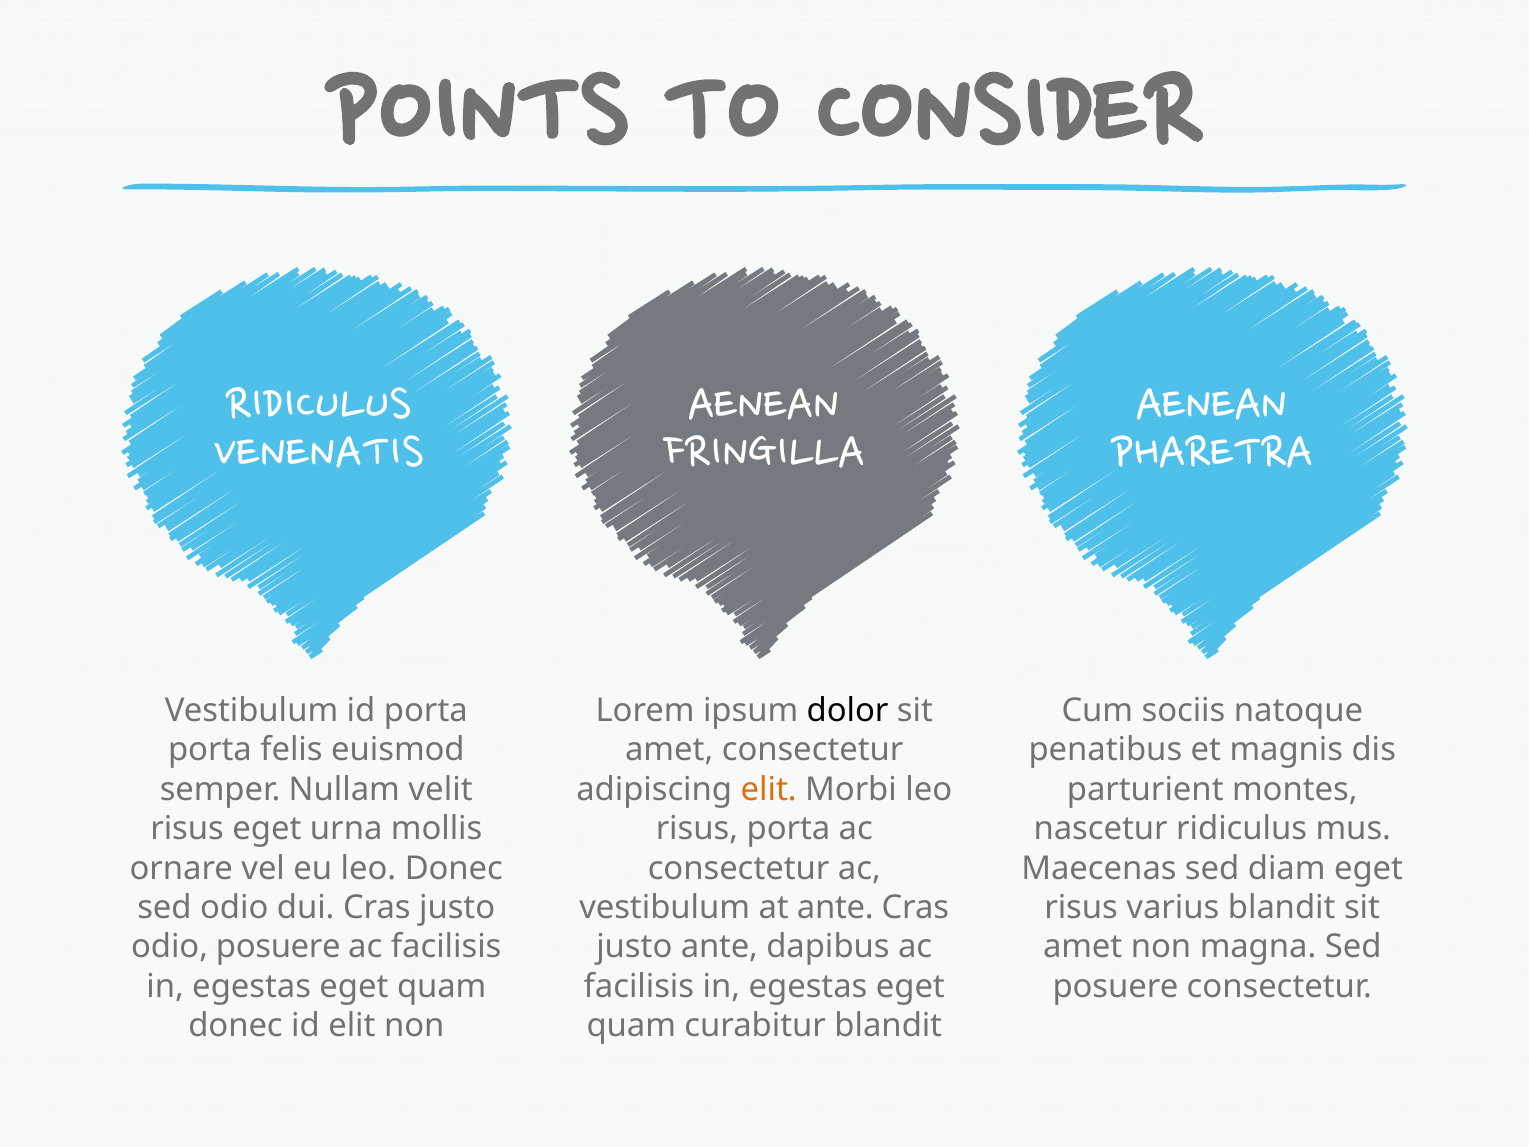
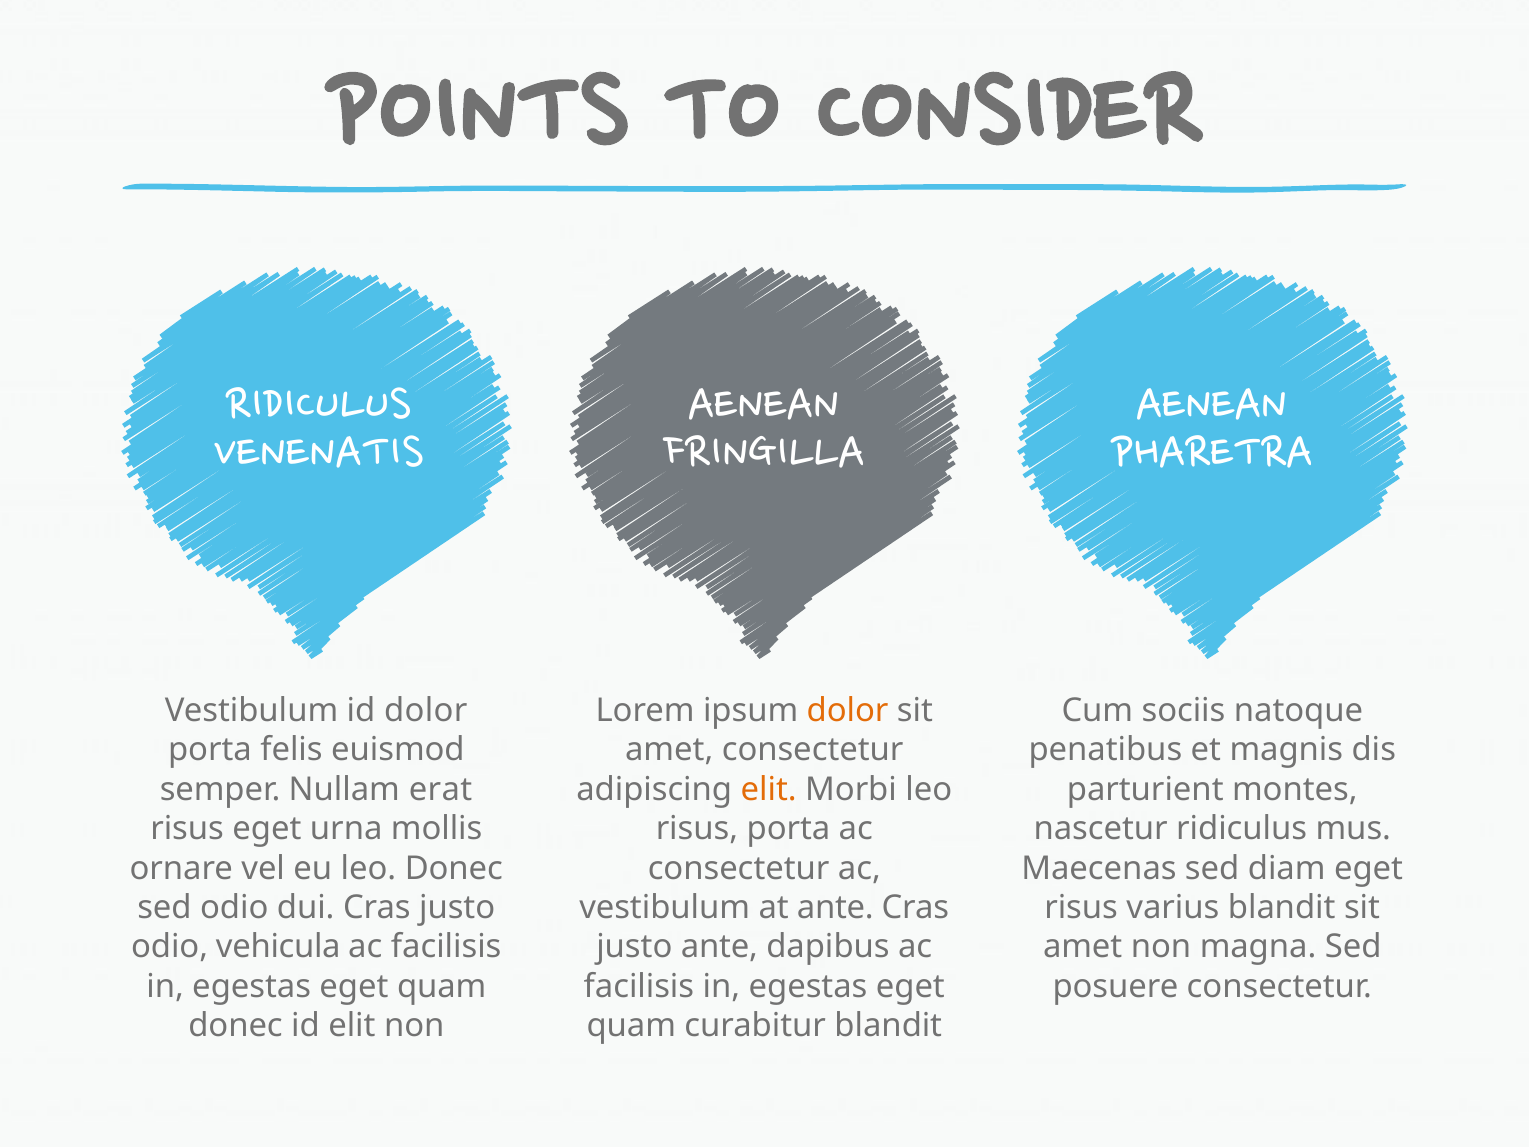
id porta: porta -> dolor
dolor at (848, 710) colour: black -> orange
velit: velit -> erat
odio posuere: posuere -> vehicula
